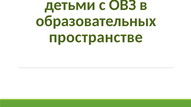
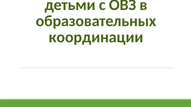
пространстве: пространстве -> координации
